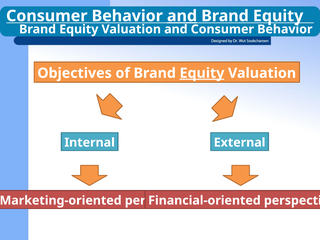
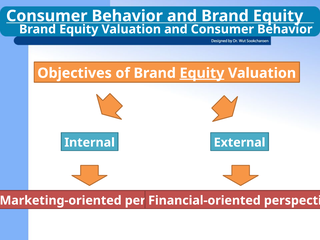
and at (182, 16) underline: present -> none
